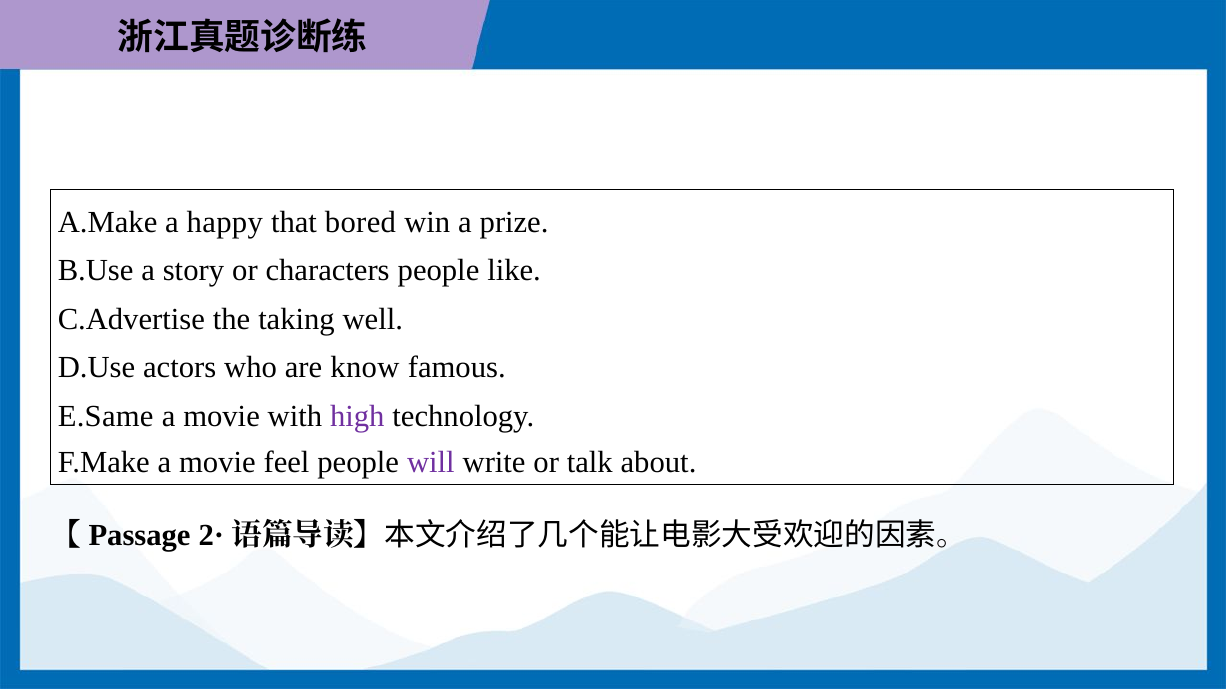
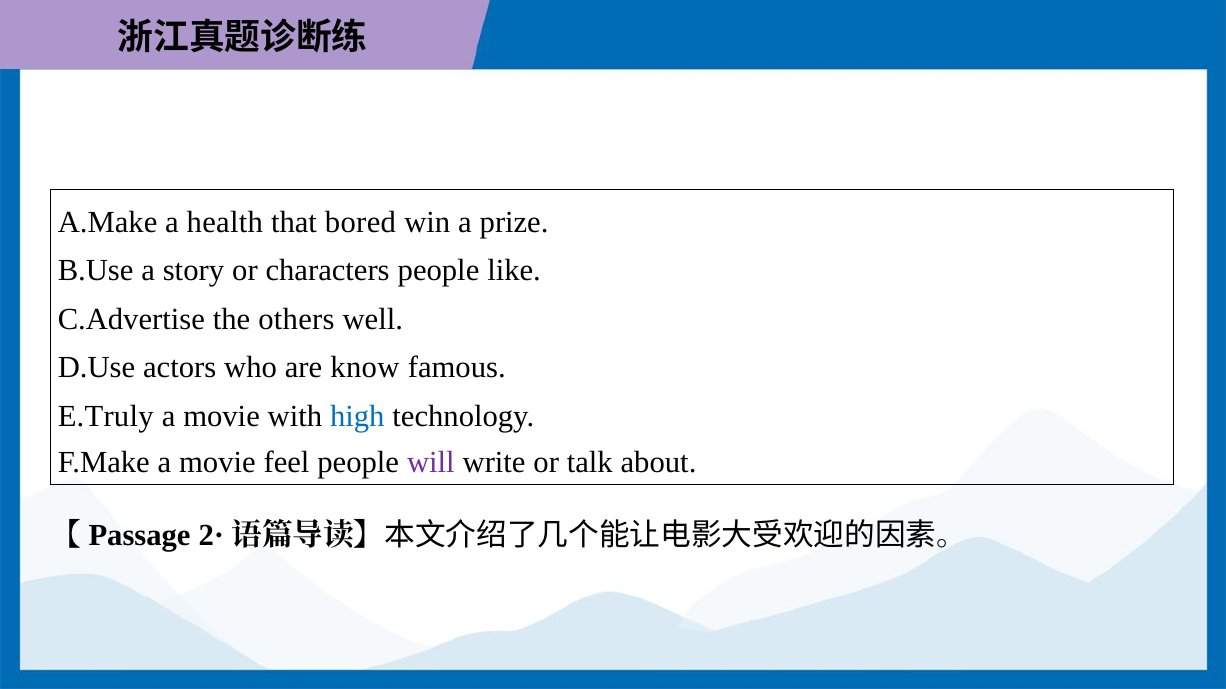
happy: happy -> health
taking: taking -> others
E.Same: E.Same -> E.Truly
high colour: purple -> blue
